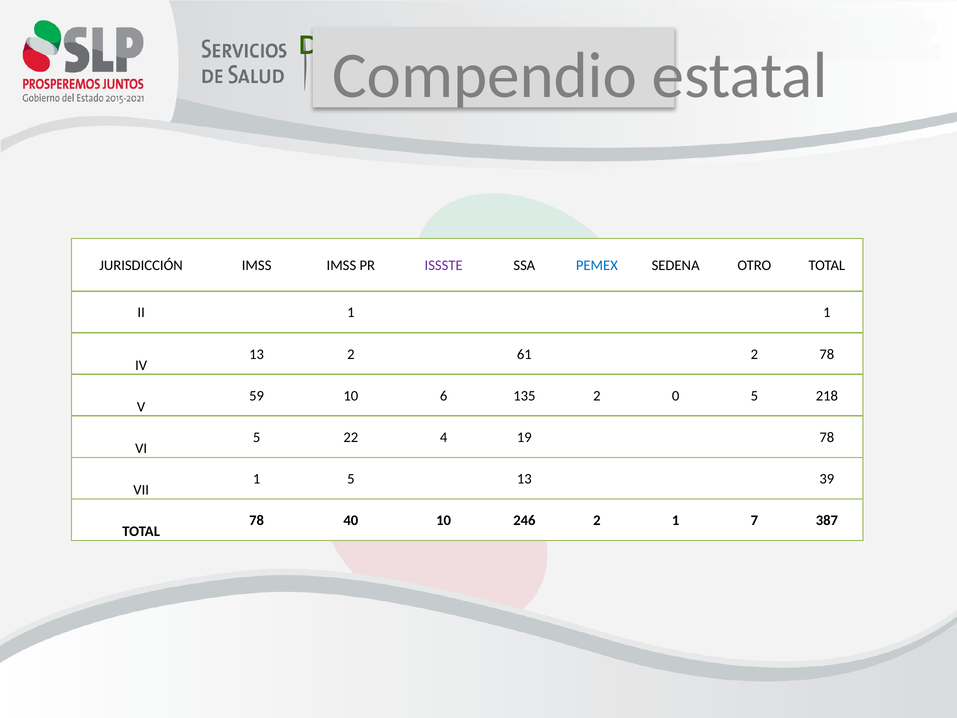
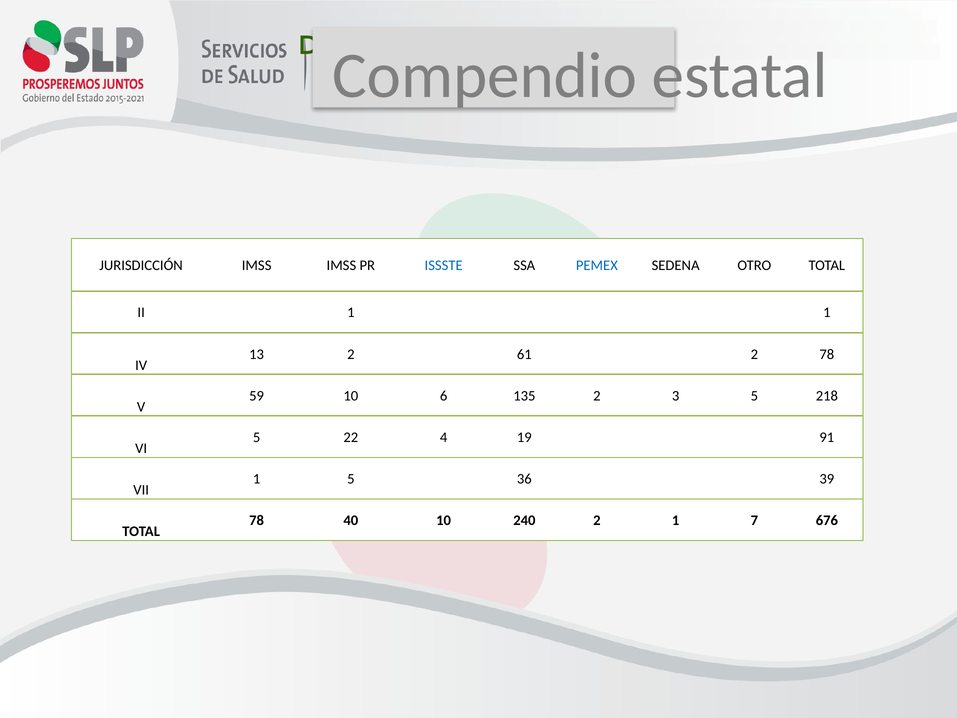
ISSSTE colour: purple -> blue
0: 0 -> 3
19 78: 78 -> 91
5 13: 13 -> 36
246: 246 -> 240
387: 387 -> 676
